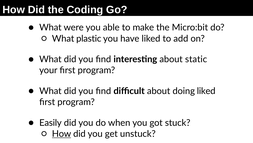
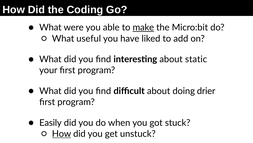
make underline: none -> present
plastic: plastic -> useful
doing liked: liked -> drier
